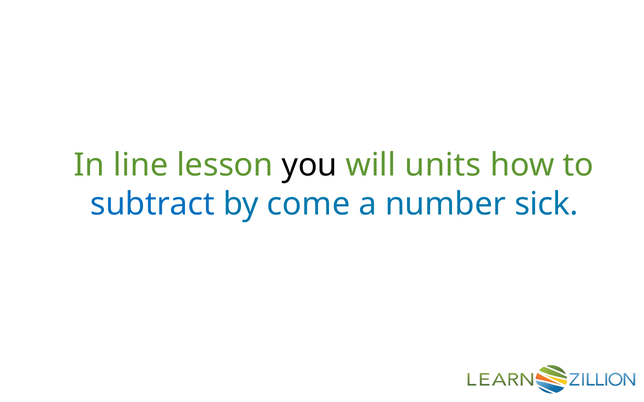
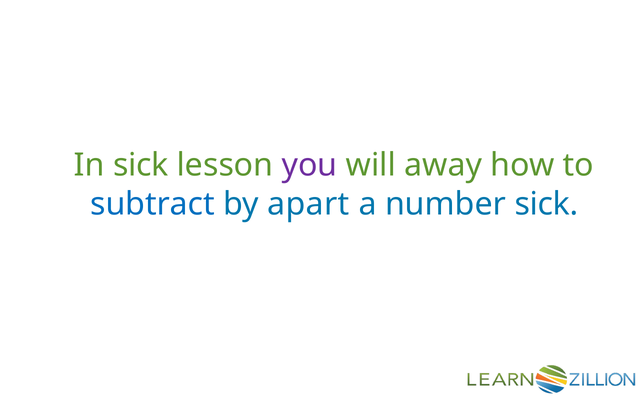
In line: line -> sick
you colour: black -> purple
units: units -> away
come: come -> apart
